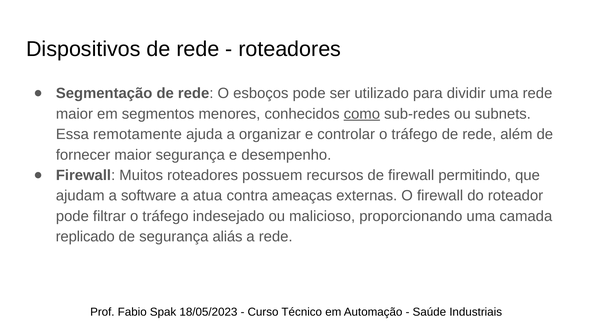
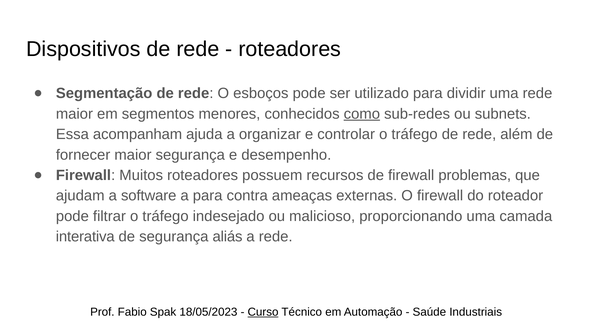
remotamente: remotamente -> acompanham
permitindo: permitindo -> problemas
a atua: atua -> para
replicado: replicado -> interativa
Curso underline: none -> present
